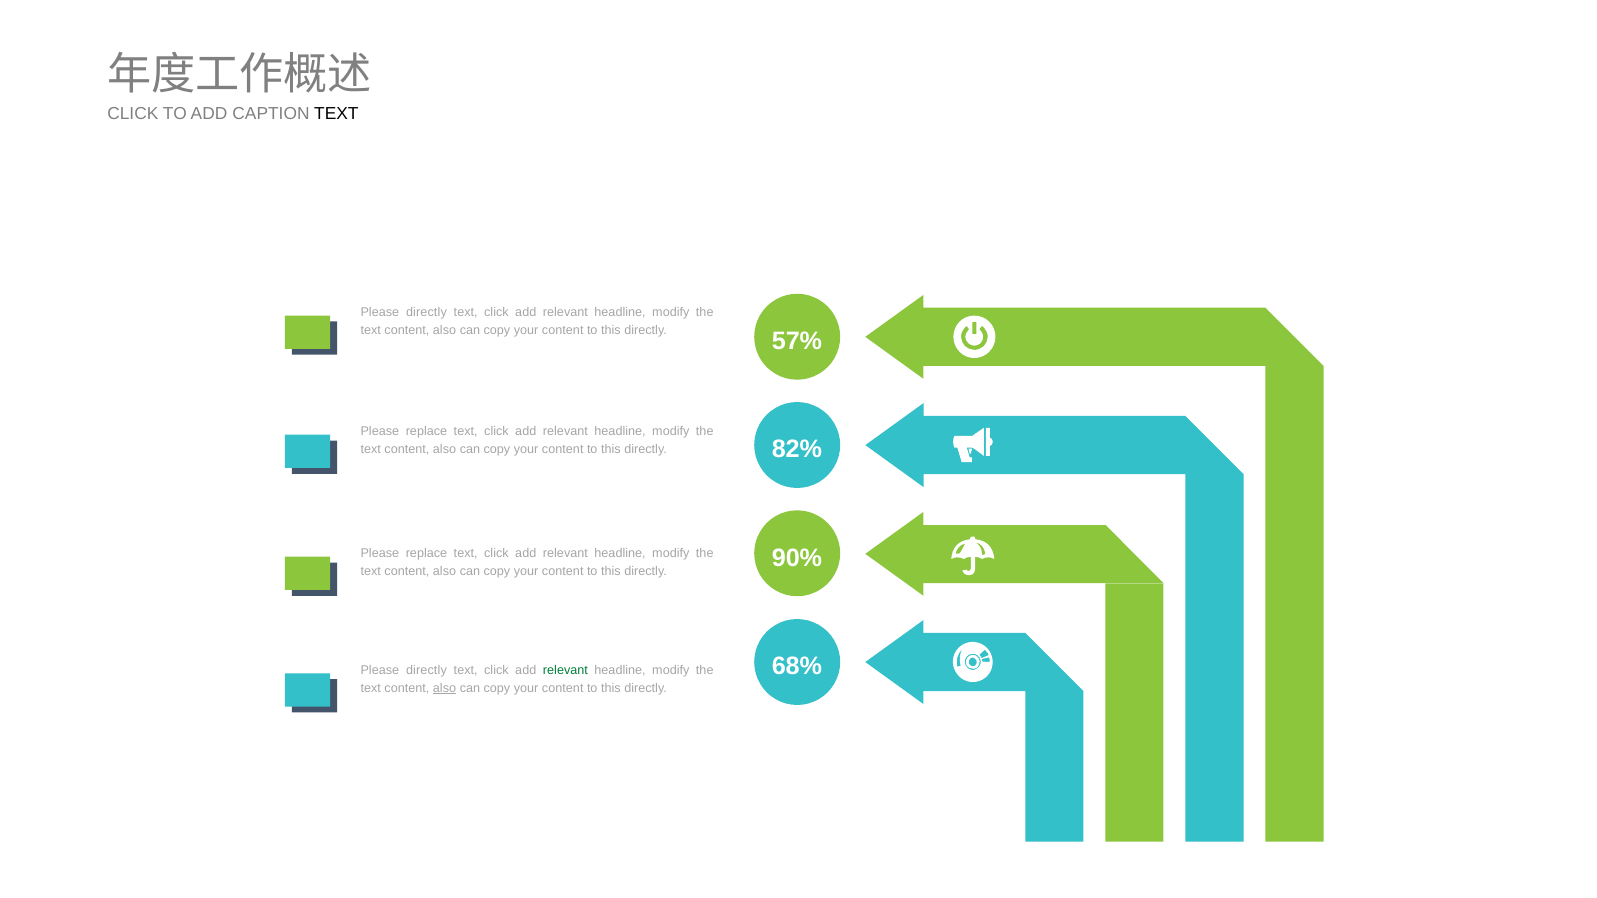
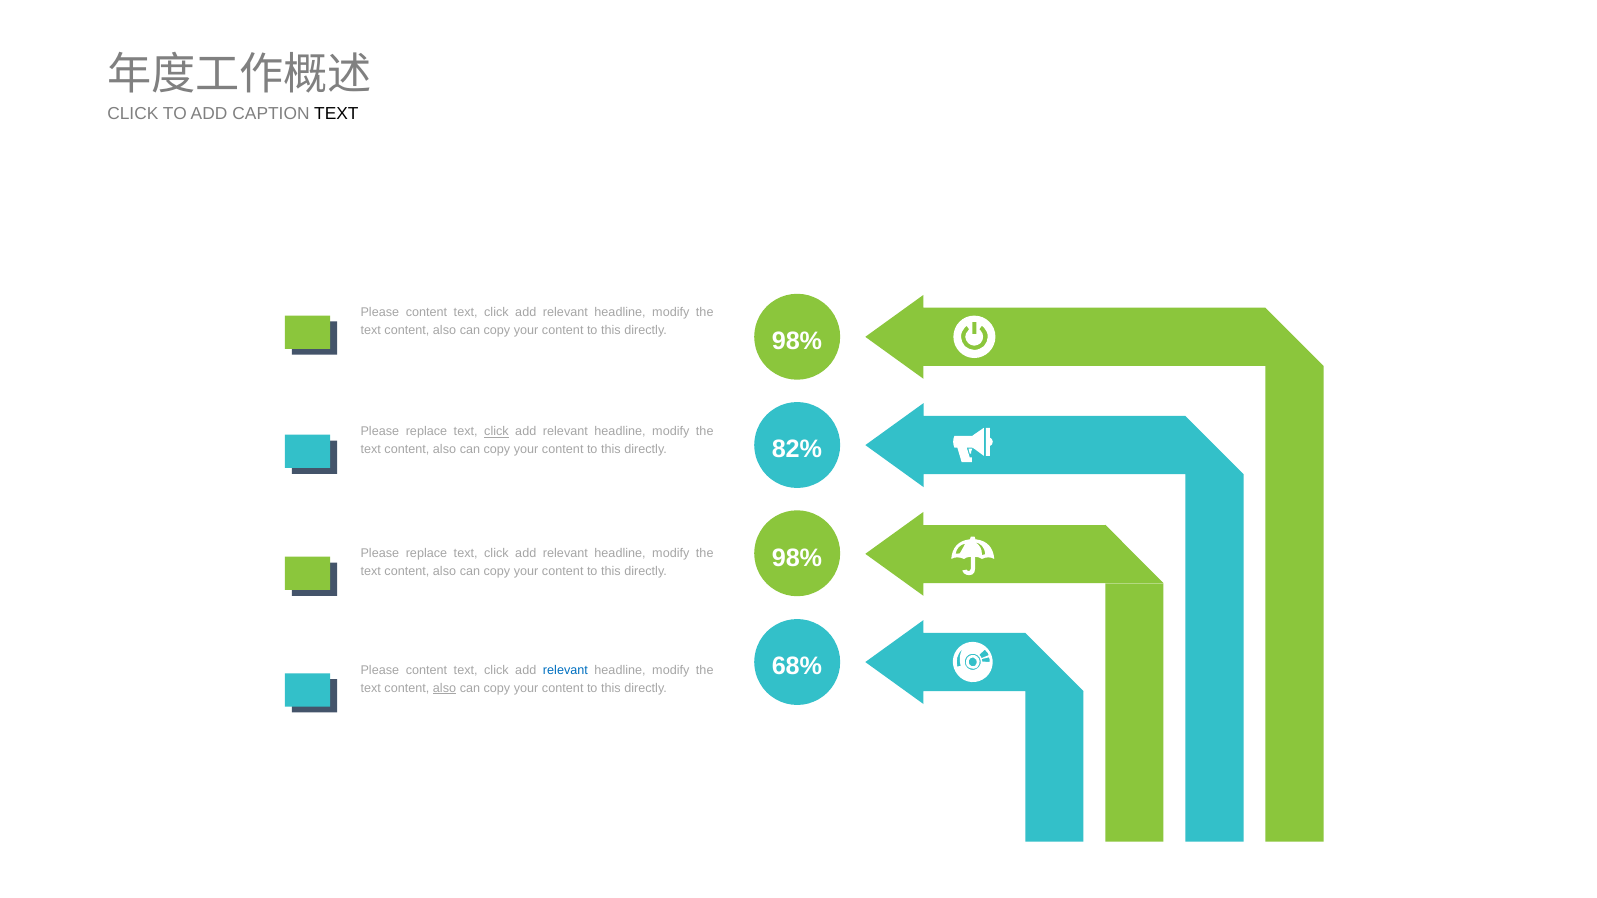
directly at (426, 313): directly -> content
57% at (797, 341): 57% -> 98%
click at (496, 432) underline: none -> present
90% at (797, 558): 90% -> 98%
directly at (426, 670): directly -> content
relevant at (565, 670) colour: green -> blue
